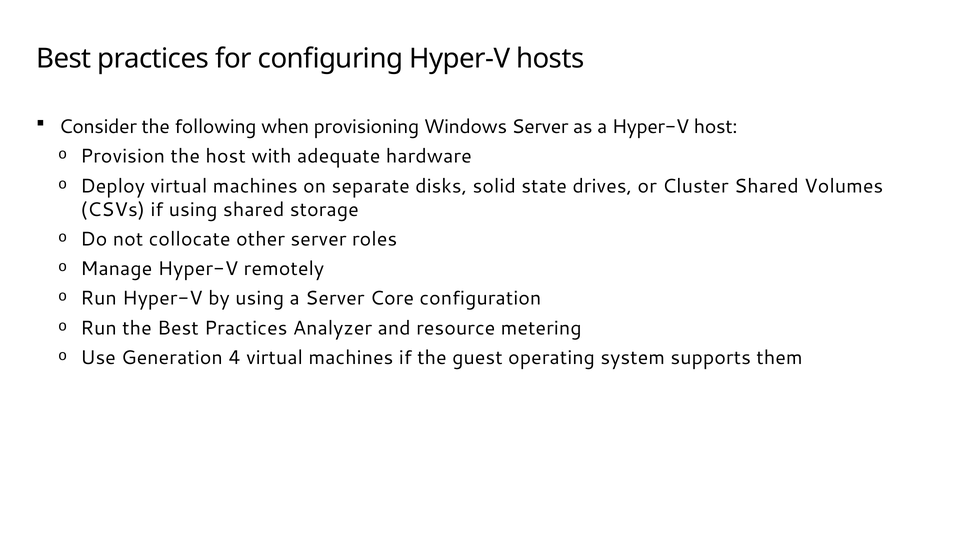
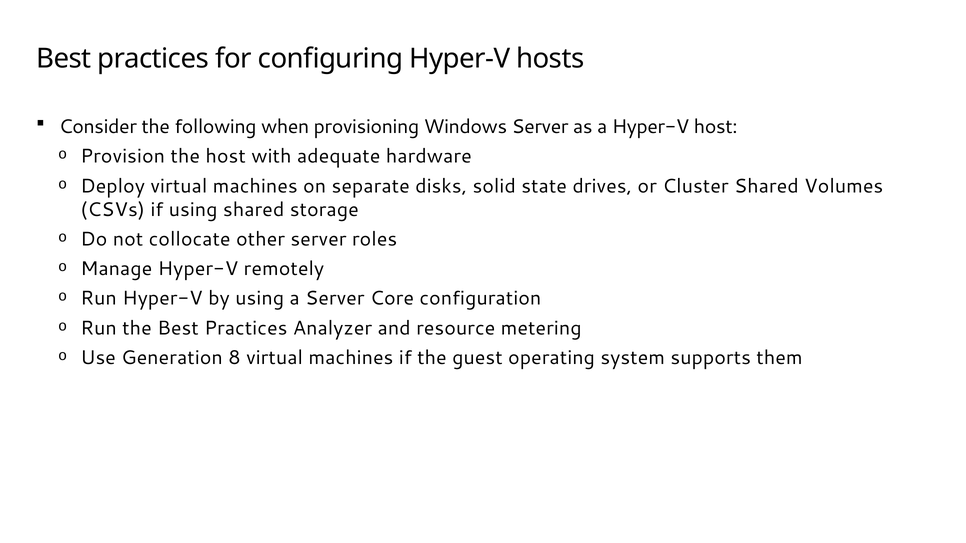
4: 4 -> 8
